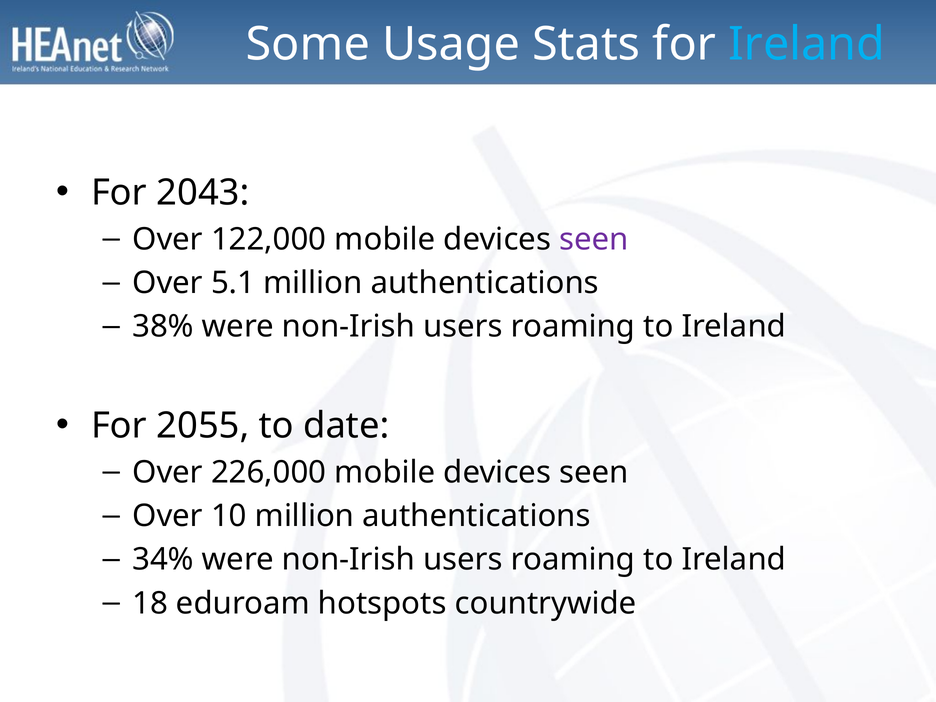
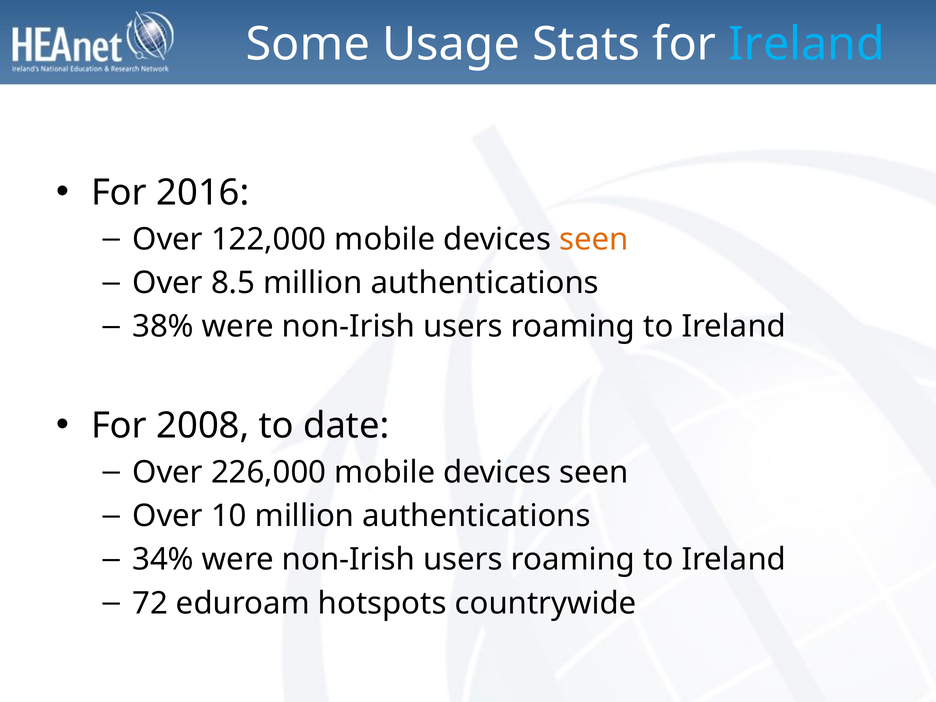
2043: 2043 -> 2016
seen at (594, 239) colour: purple -> orange
5.1: 5.1 -> 8.5
2055: 2055 -> 2008
18: 18 -> 72
